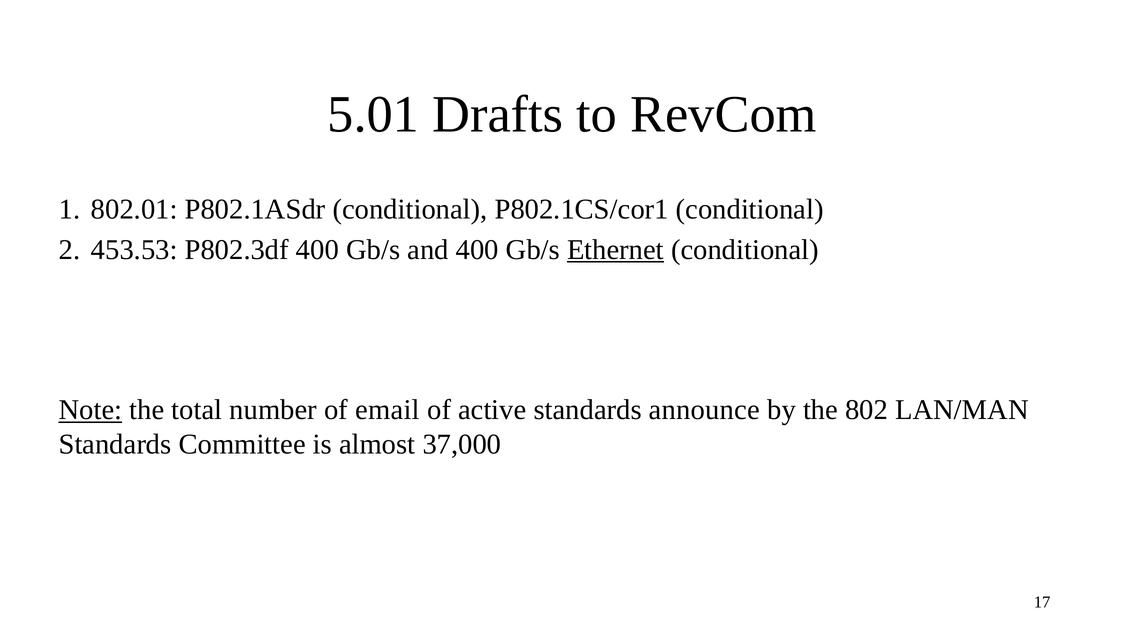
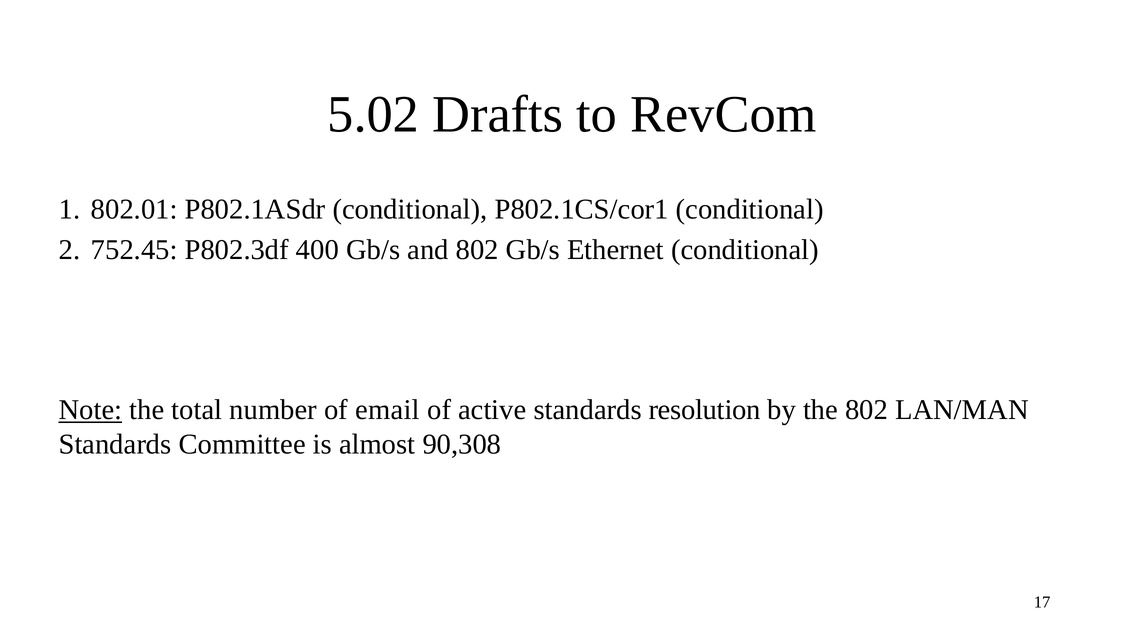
5.01: 5.01 -> 5.02
453.53: 453.53 -> 752.45
and 400: 400 -> 802
Ethernet underline: present -> none
announce: announce -> resolution
37,000: 37,000 -> 90,308
